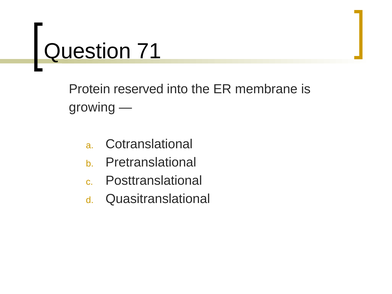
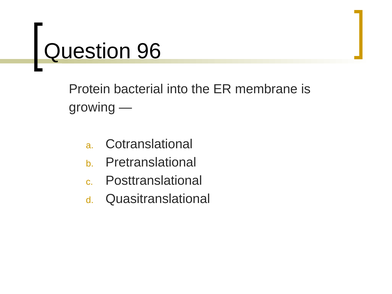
71: 71 -> 96
reserved: reserved -> bacterial
